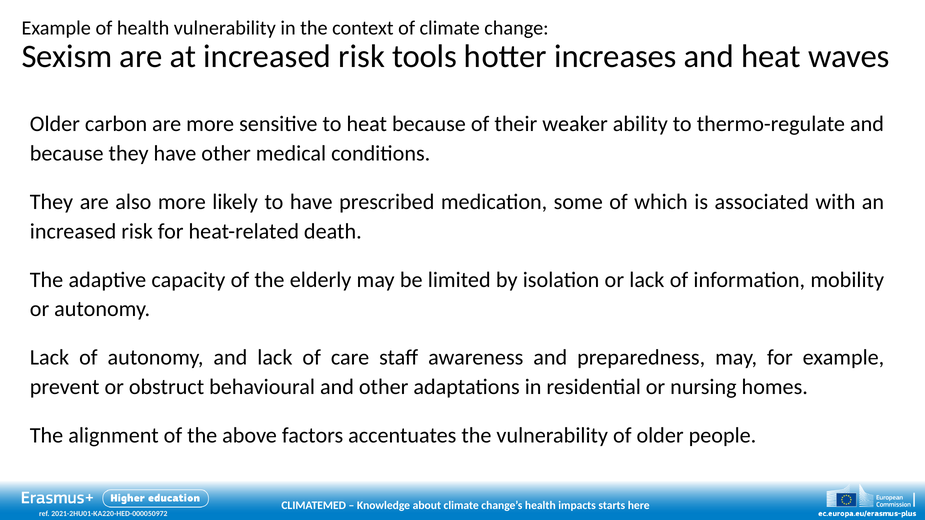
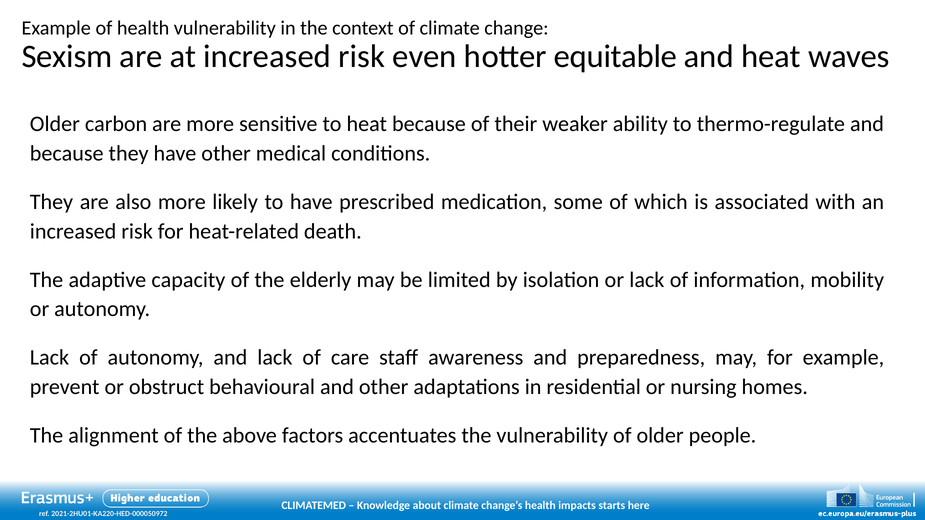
tools: tools -> even
increases: increases -> equitable
